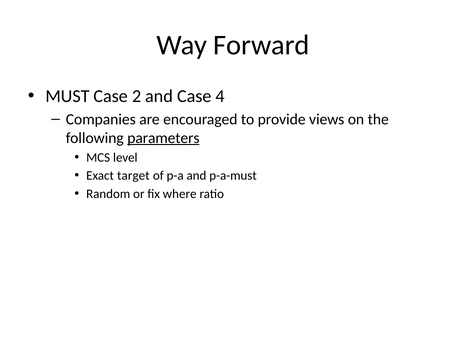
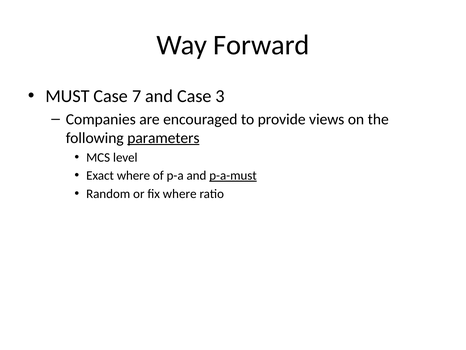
2: 2 -> 7
4: 4 -> 3
Exact target: target -> where
p-a-must underline: none -> present
